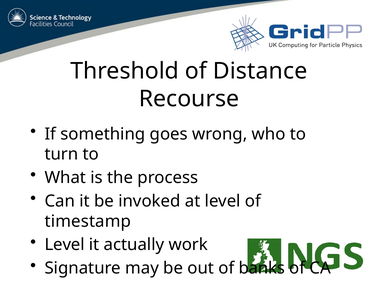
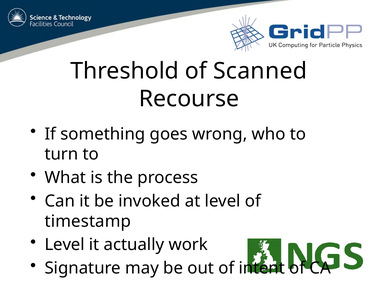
Distance: Distance -> Scanned
banks: banks -> intent
